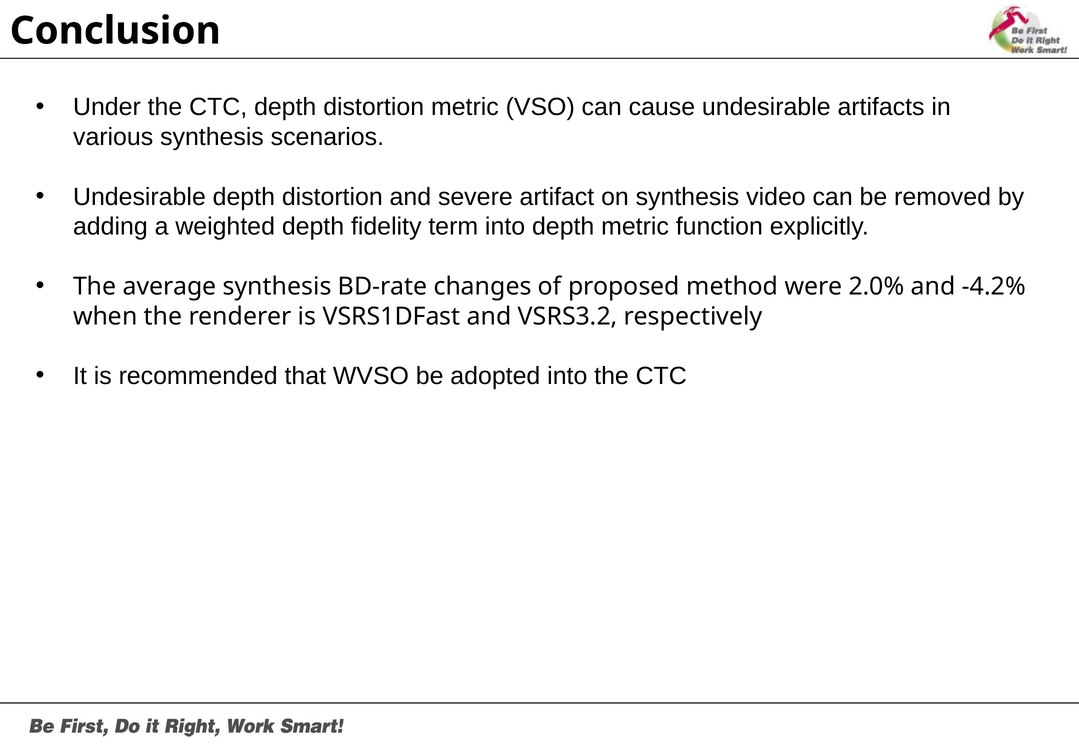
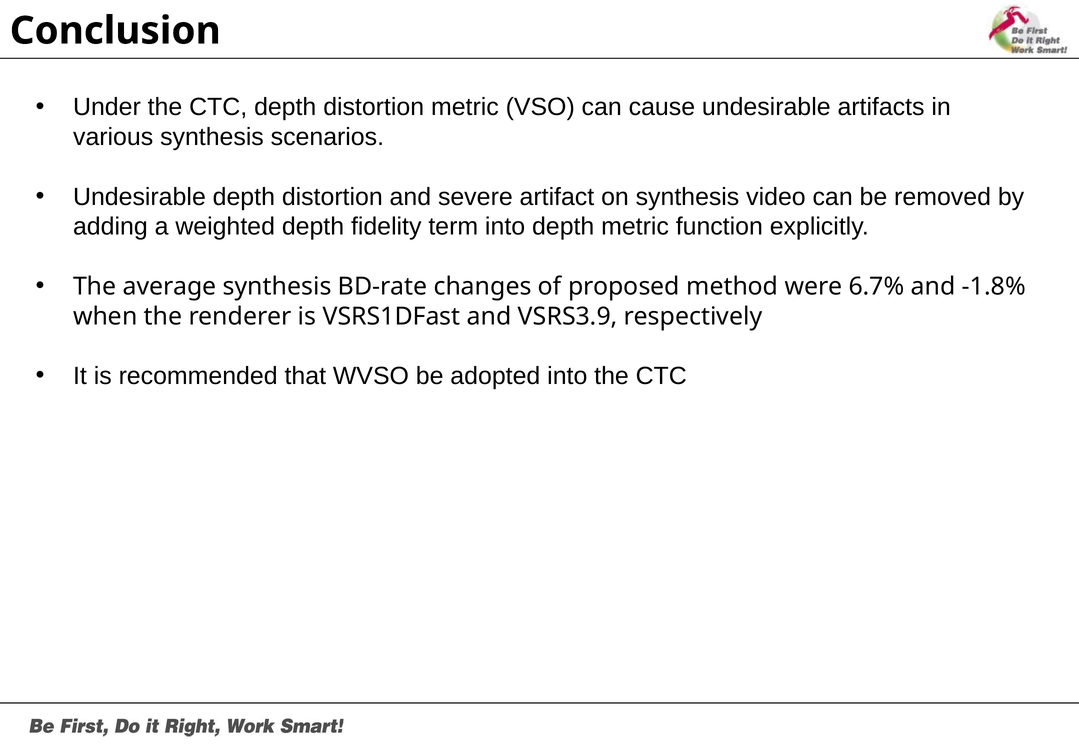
2.0%: 2.0% -> 6.7%
-4.2%: -4.2% -> -1.8%
VSRS3.2: VSRS3.2 -> VSRS3.9
